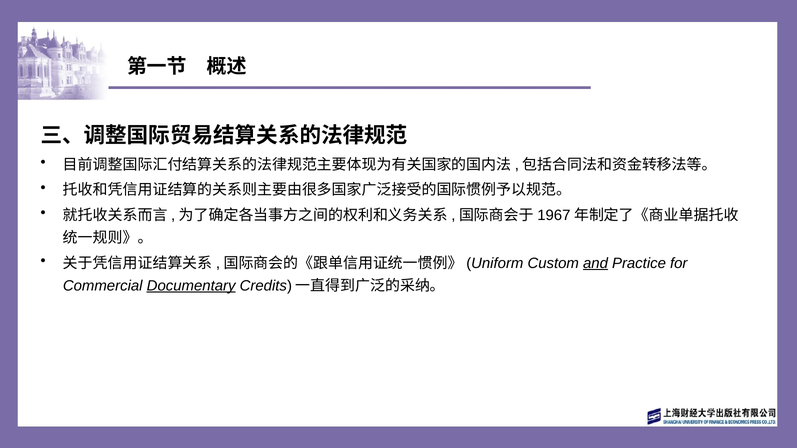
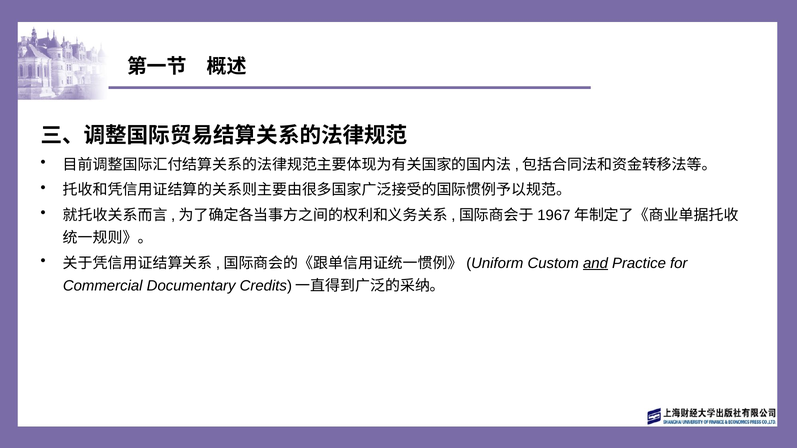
Documentary underline: present -> none
